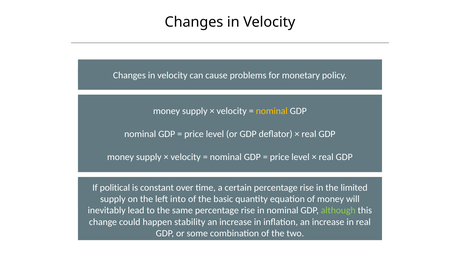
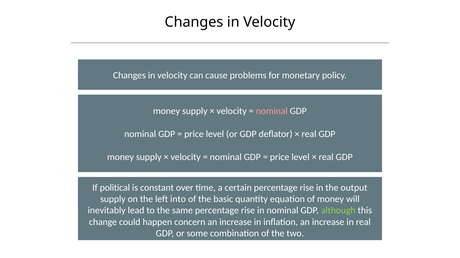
nominal at (272, 111) colour: yellow -> pink
limited: limited -> output
stability: stability -> concern
